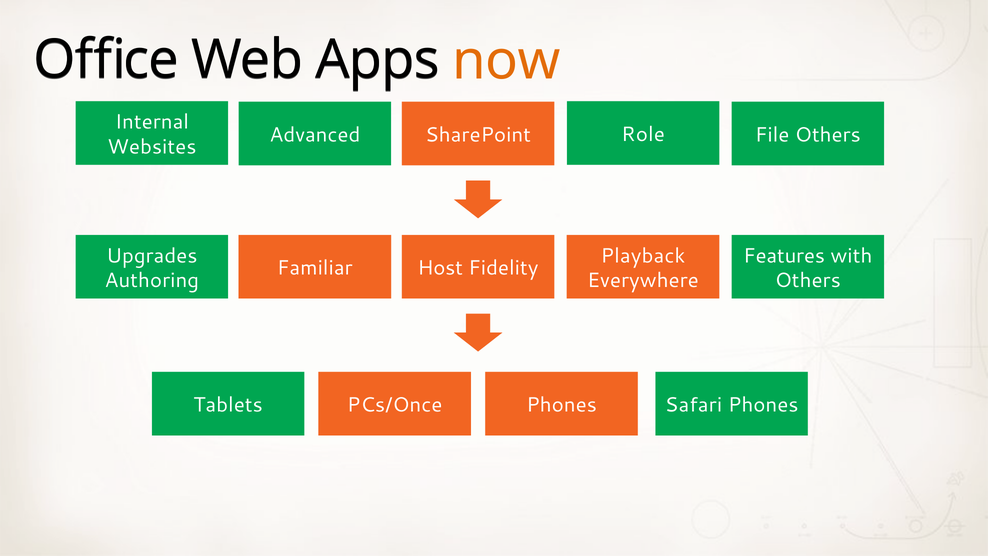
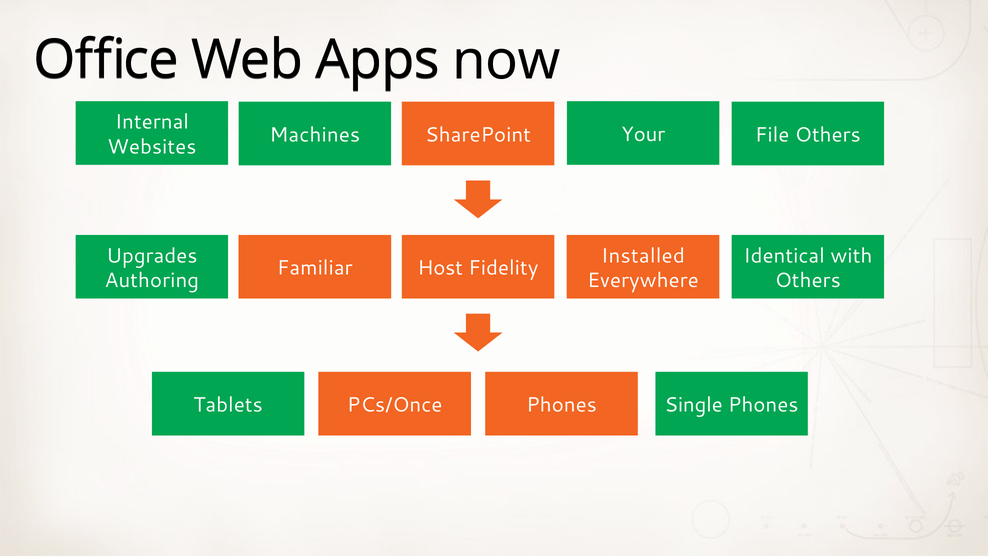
now colour: orange -> black
Role: Role -> Your
Advanced: Advanced -> Machines
Playback: Playback -> Installed
Features: Features -> Identical
Safari: Safari -> Single
